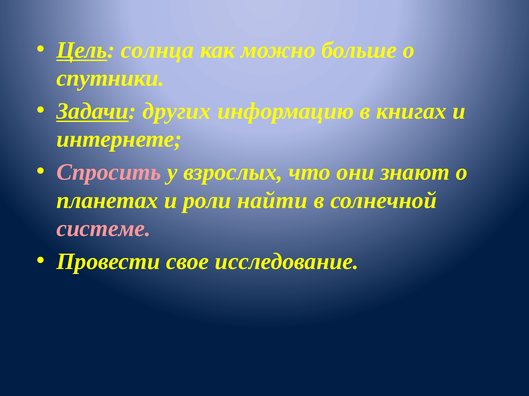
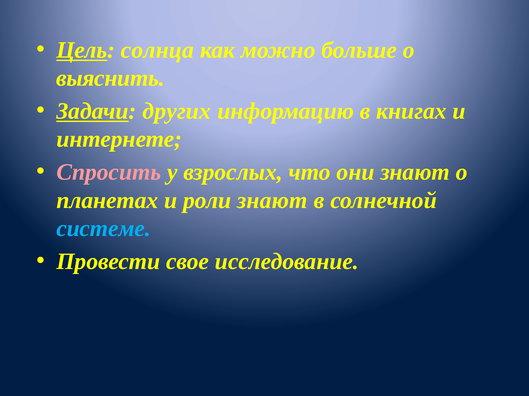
спутники: спутники -> выяснить
роли найти: найти -> знают
системе colour: pink -> light blue
